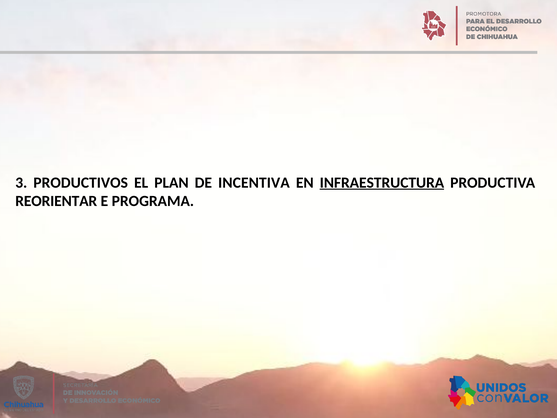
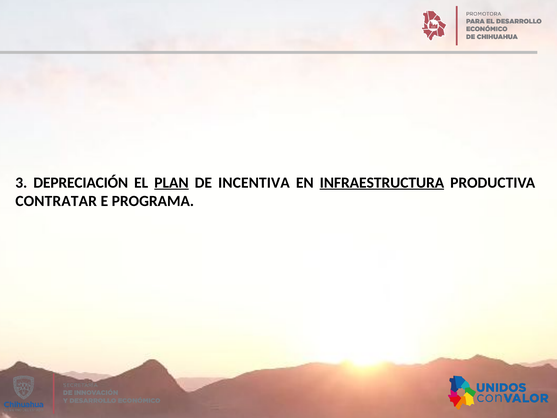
PRODUCTIVOS: PRODUCTIVOS -> DEPRECIACIÓN
PLAN underline: none -> present
REORIENTAR: REORIENTAR -> CONTRATAR
